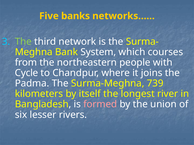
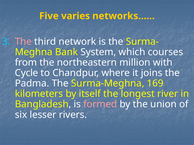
banks: banks -> varies
The at (23, 42) colour: light green -> pink
people: people -> million
739: 739 -> 169
